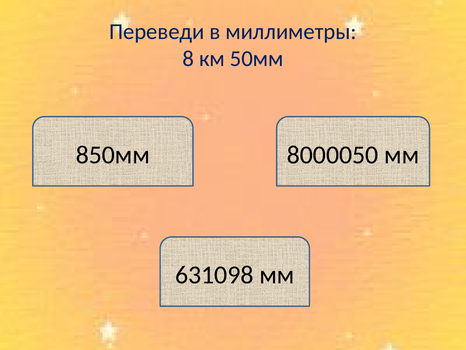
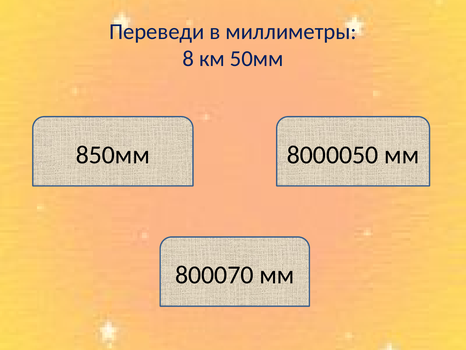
631098: 631098 -> 800070
